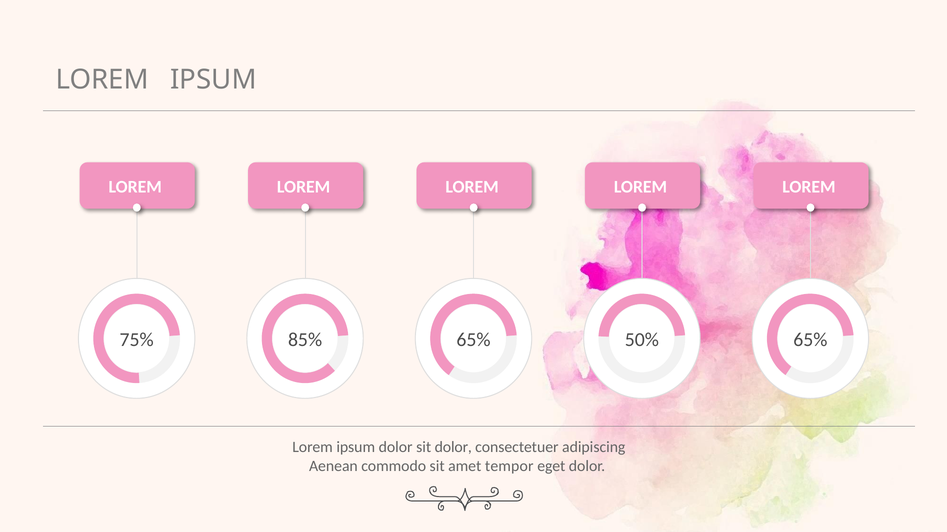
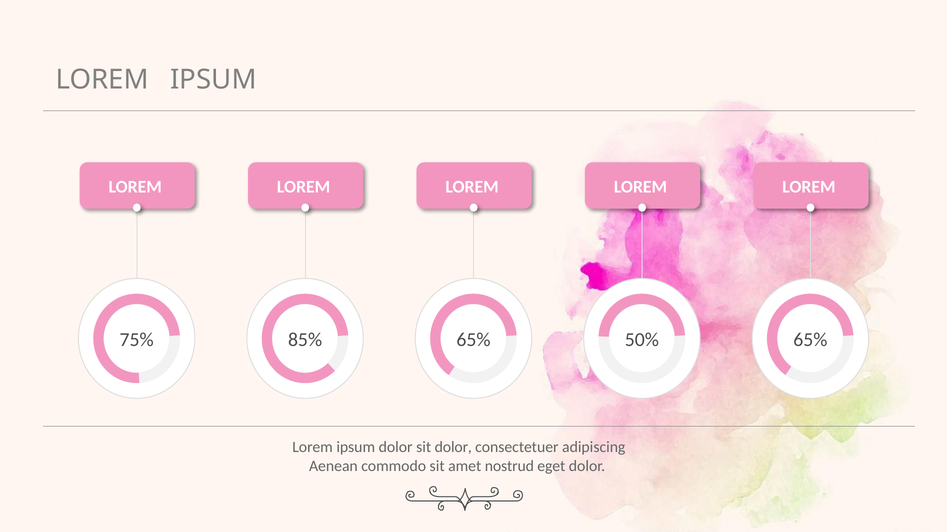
tempor: tempor -> nostrud
